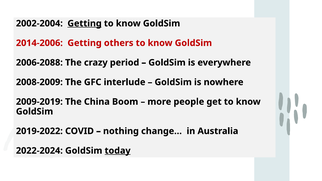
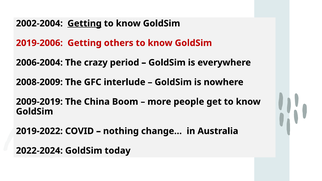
2014-2006: 2014-2006 -> 2019-2006
2006-2088: 2006-2088 -> 2006-2004
today underline: present -> none
